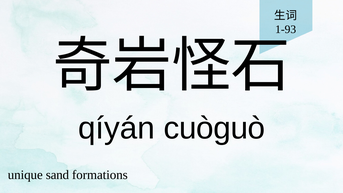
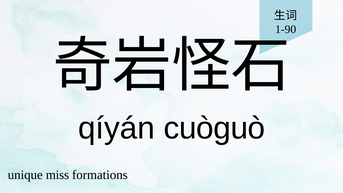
1-93: 1-93 -> 1-90
sand: sand -> miss
